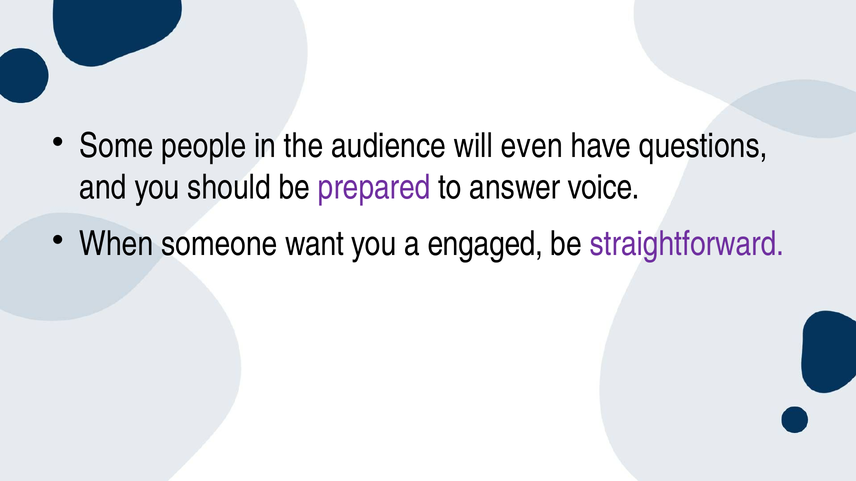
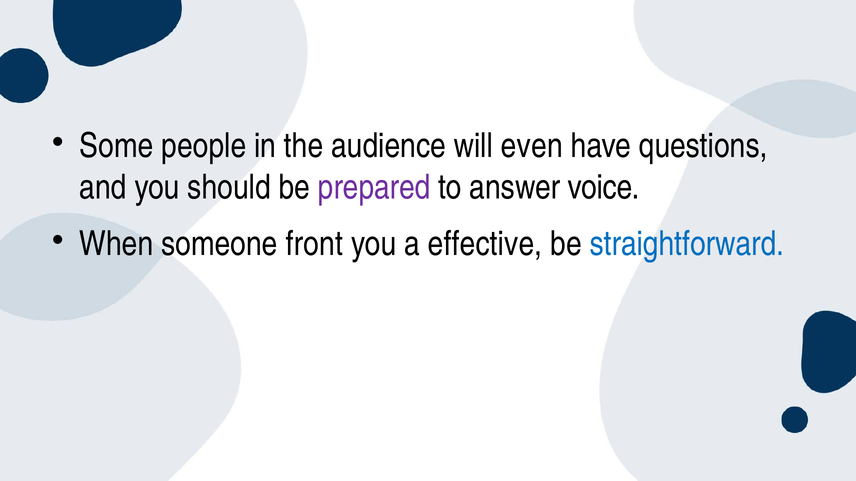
want: want -> front
engaged: engaged -> effective
straightforward colour: purple -> blue
